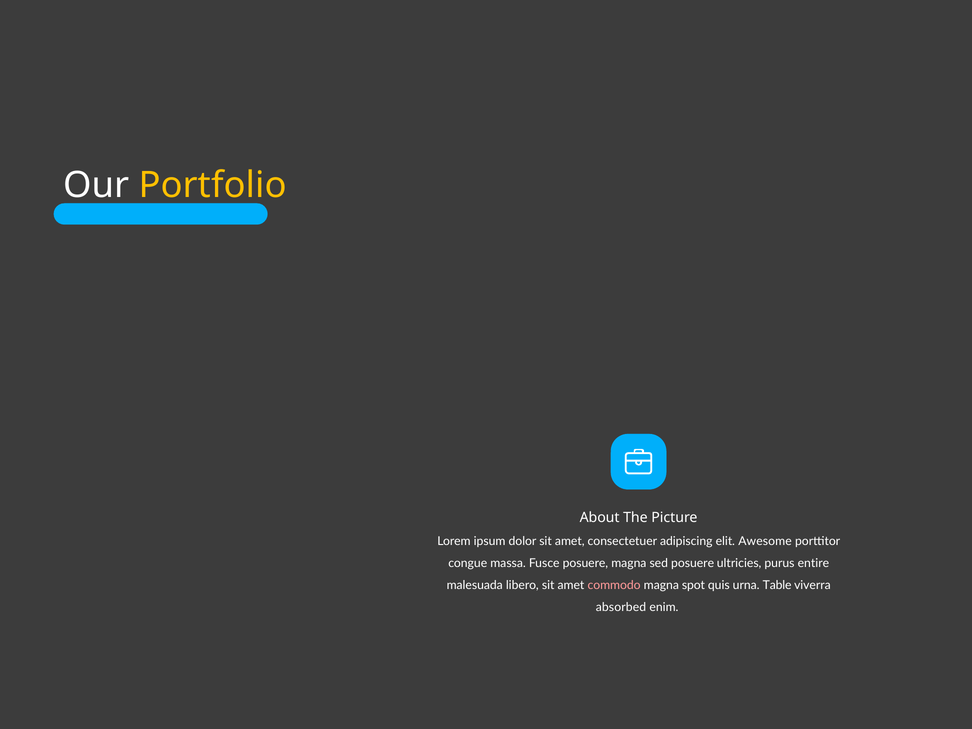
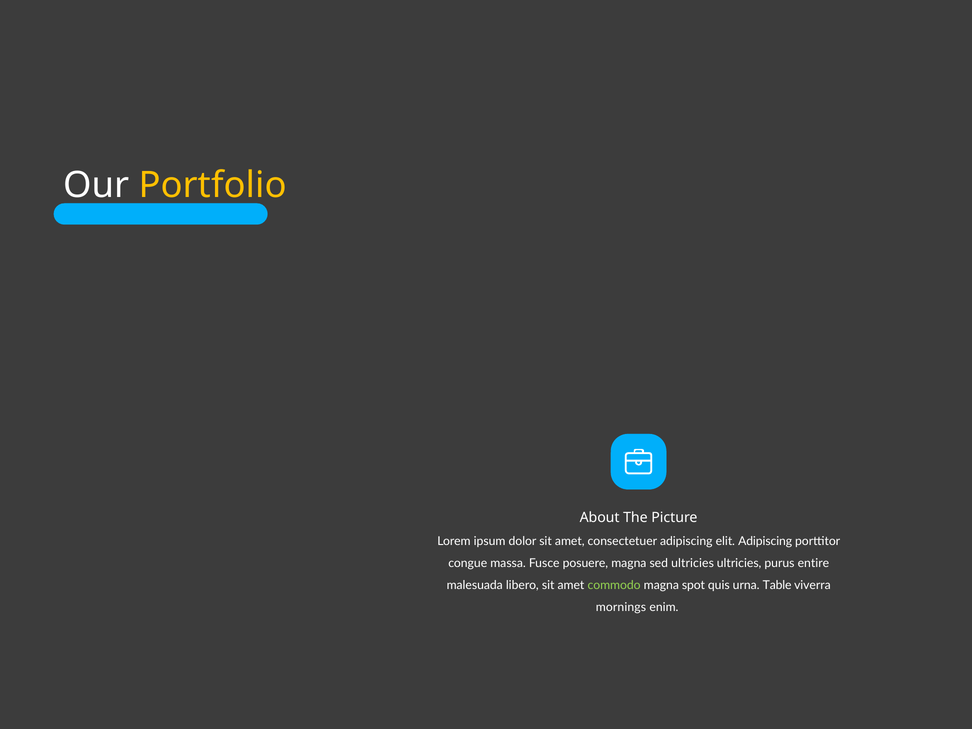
elit Awesome: Awesome -> Adipiscing
sed posuere: posuere -> ultricies
commodo colour: pink -> light green
absorbed: absorbed -> mornings
